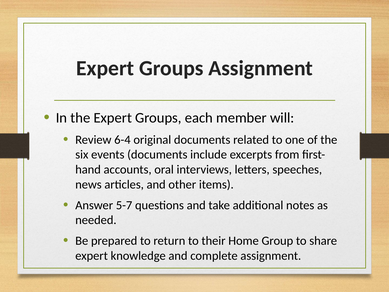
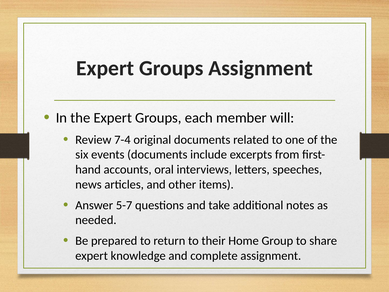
6-4: 6-4 -> 7-4
